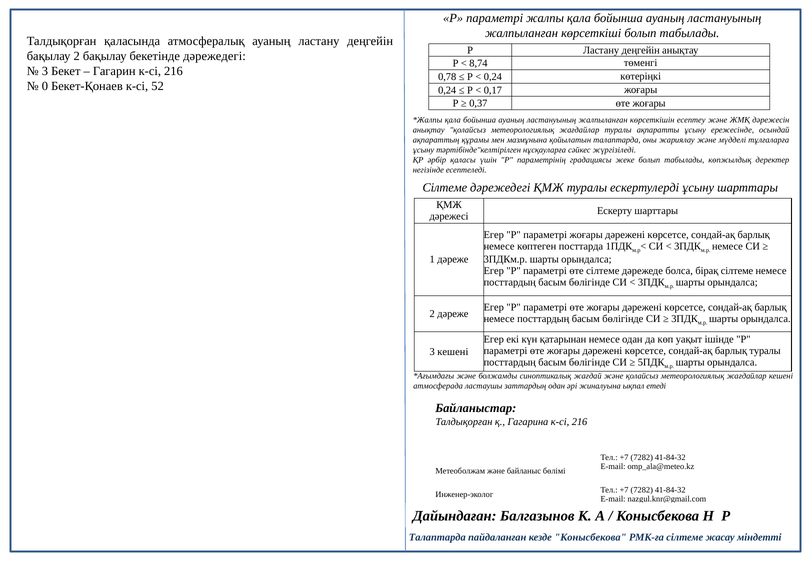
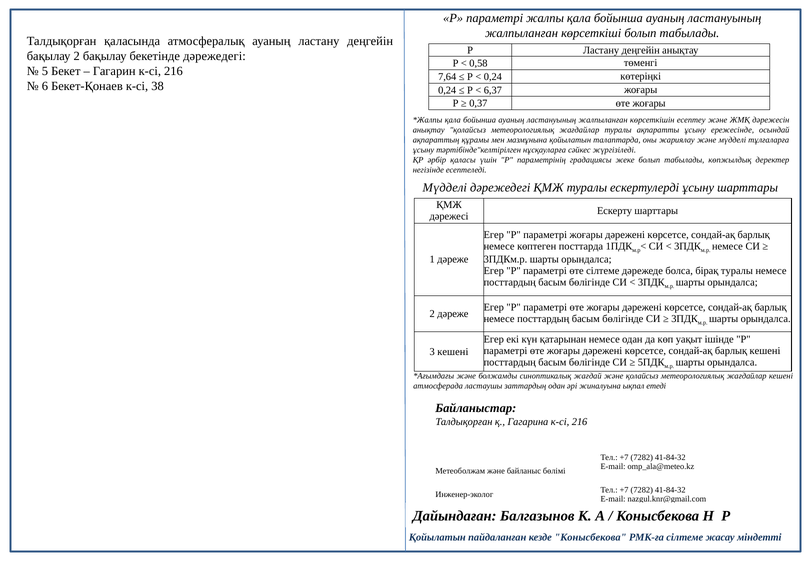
8,74: 8,74 -> 0,58
3 at (45, 71): 3 -> 5
0,78: 0,78 -> 7,64
0: 0 -> 6
52: 52 -> 38
0,17: 0,17 -> 6,37
Сілтеме at (445, 188): Сілтеме -> Мүдделі
бірақ сілтеме: сілтеме -> туралы
барлық туралы: туралы -> кешені
Талаптарда at (437, 538): Талаптарда -> Қойылатын
